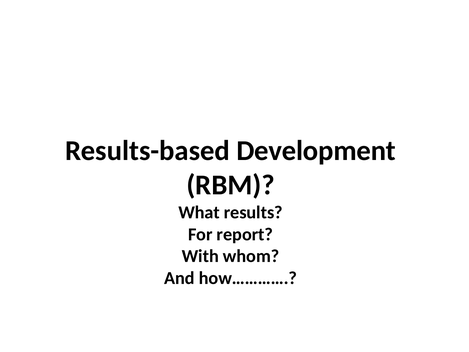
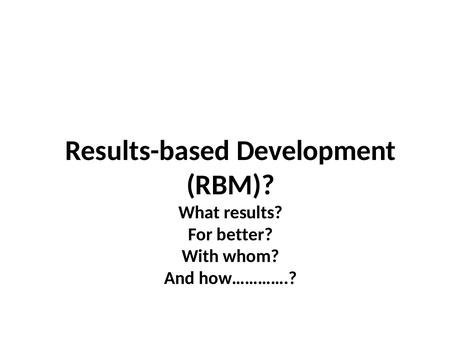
report: report -> better
